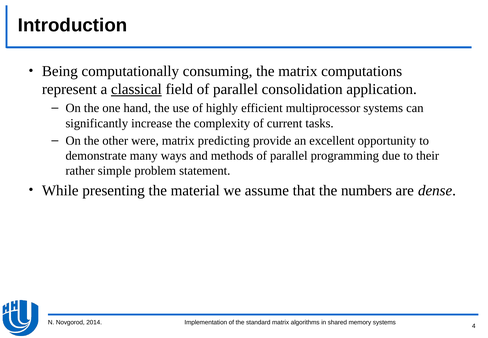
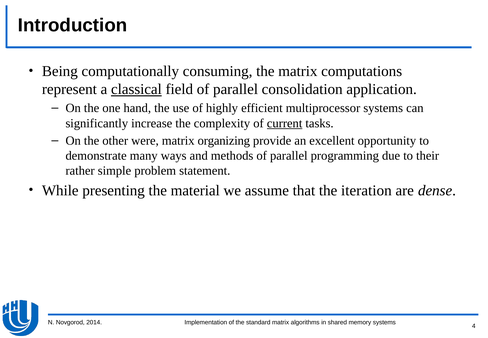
current underline: none -> present
predicting: predicting -> organizing
numbers: numbers -> iteration
